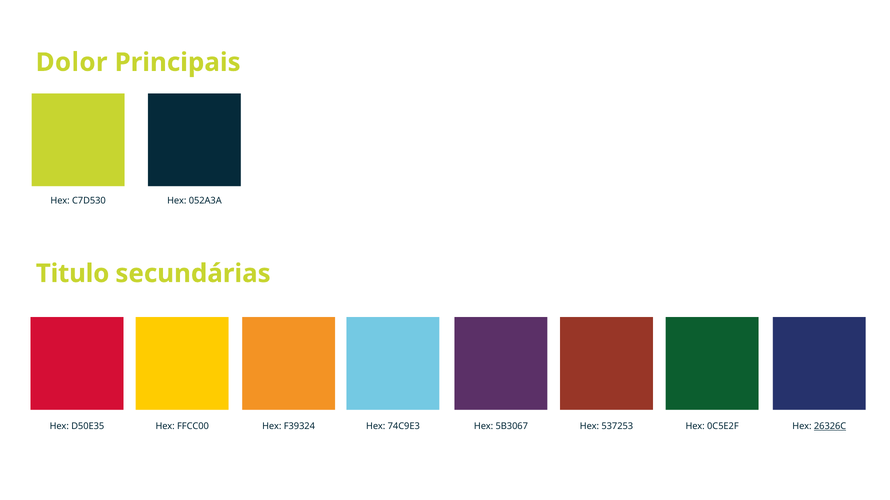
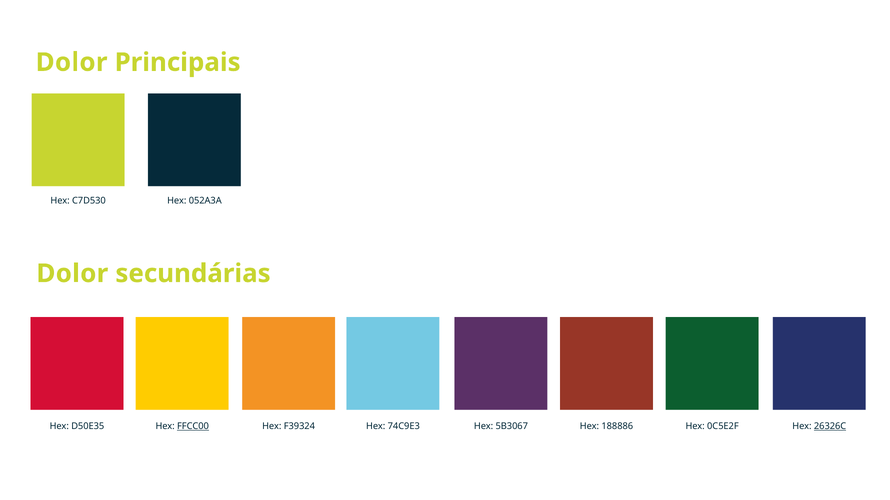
Titulo at (73, 274): Titulo -> Dolor
FFCC00 underline: none -> present
537253: 537253 -> 188886
